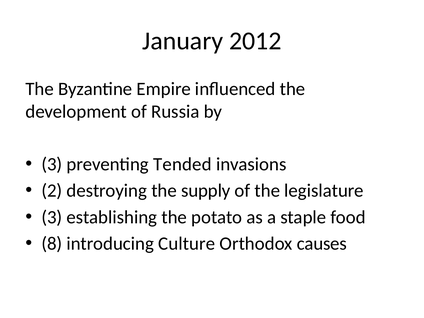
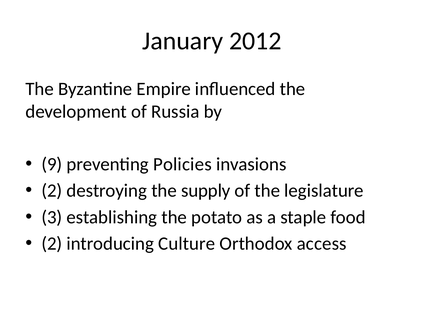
3 at (52, 164): 3 -> 9
Tended: Tended -> Policies
8 at (52, 244): 8 -> 2
causes: causes -> access
